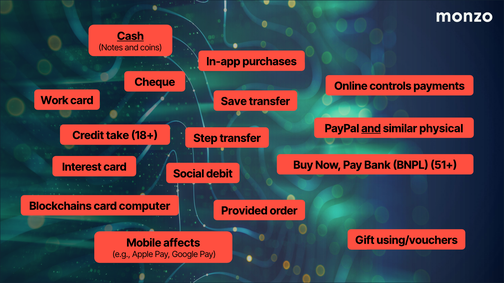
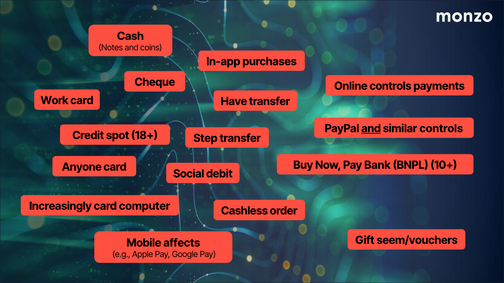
Cash underline: present -> none
Save: Save -> Have
similar physical: physical -> controls
take: take -> spot
51+: 51+ -> 10+
Interest: Interest -> Anyone
Blockchains: Blockchains -> Increasingly
Provided: Provided -> Cashless
using/vouchers: using/vouchers -> seem/vouchers
